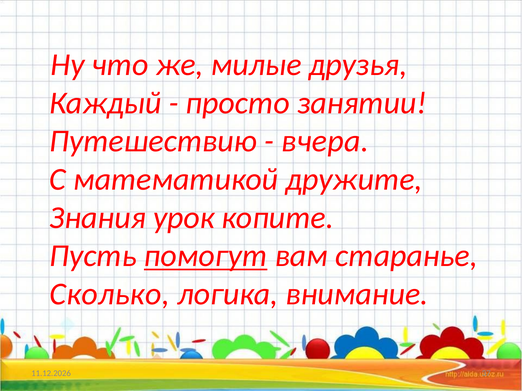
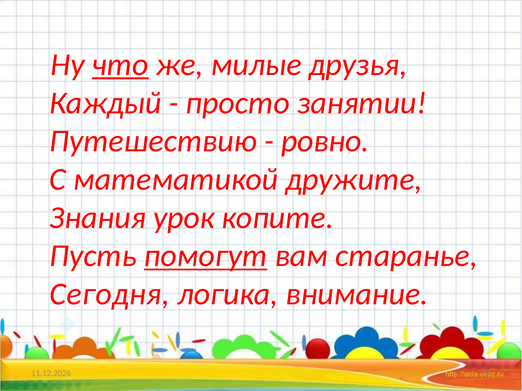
что underline: none -> present
вчера: вчера -> ровно
Сколько: Сколько -> Сегодня
